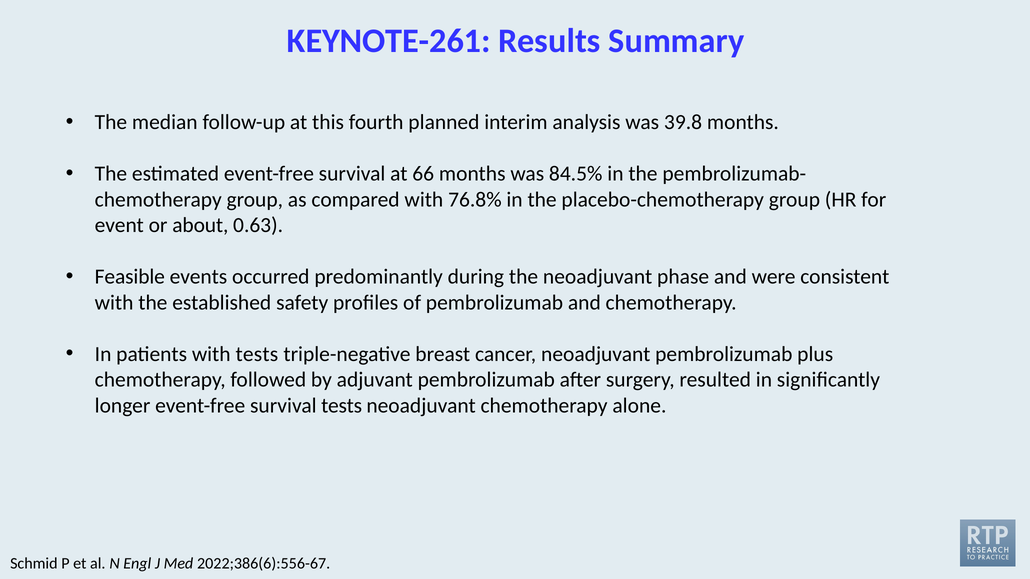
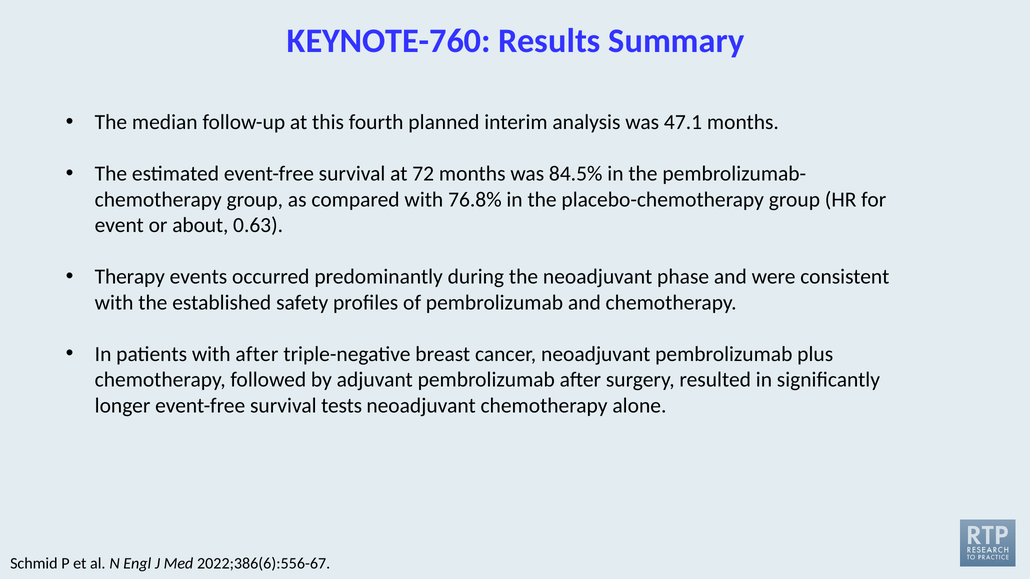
KEYNOTE-261: KEYNOTE-261 -> KEYNOTE-760
39.8: 39.8 -> 47.1
66: 66 -> 72
Feasible: Feasible -> Therapy
with tests: tests -> after
